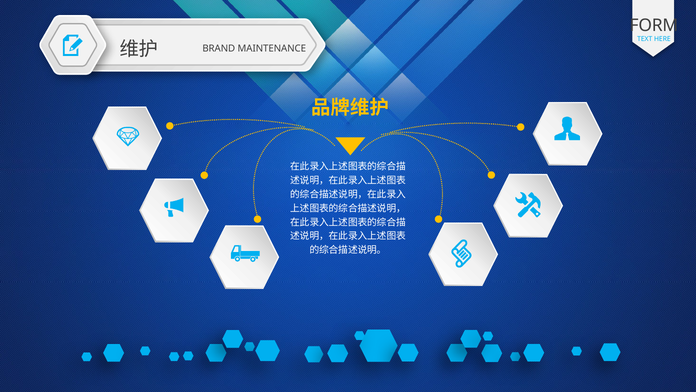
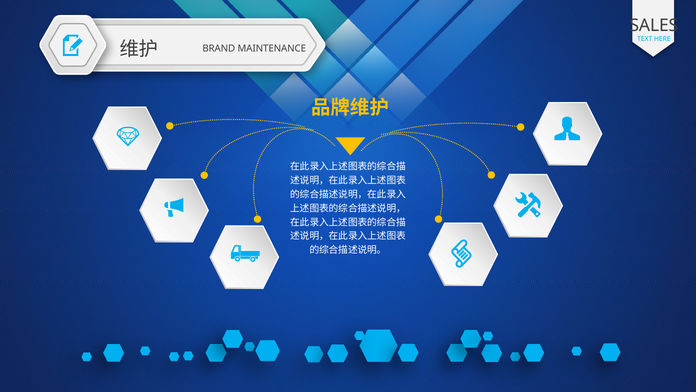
FORM: FORM -> SALES
